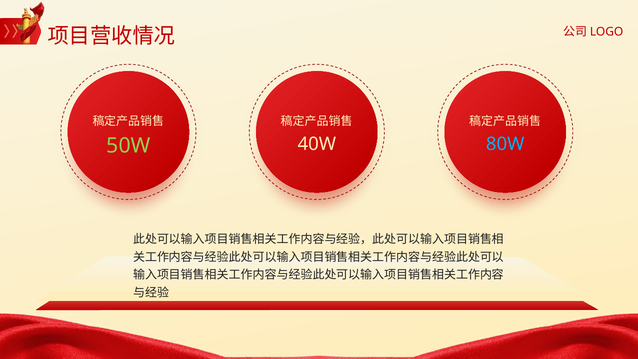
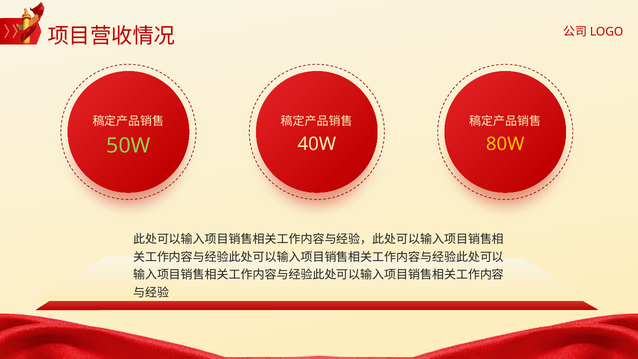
80W colour: light blue -> yellow
